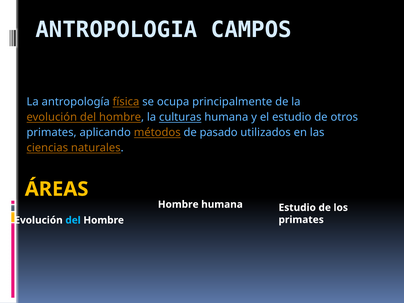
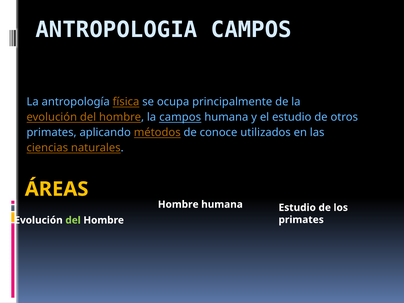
la culturas: culturas -> campos
pasado: pasado -> conoce
del at (73, 220) colour: light blue -> light green
